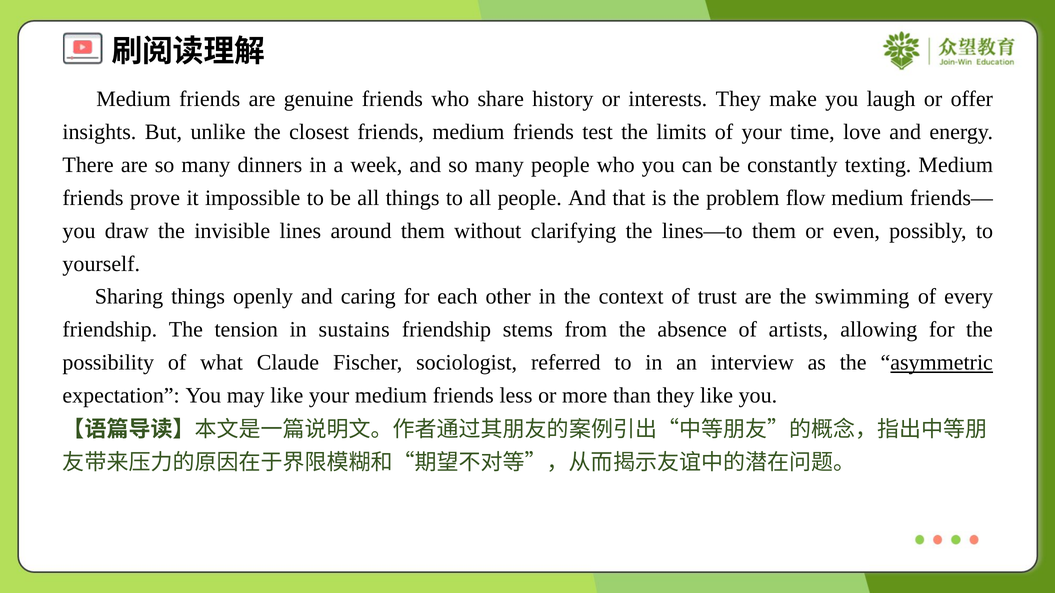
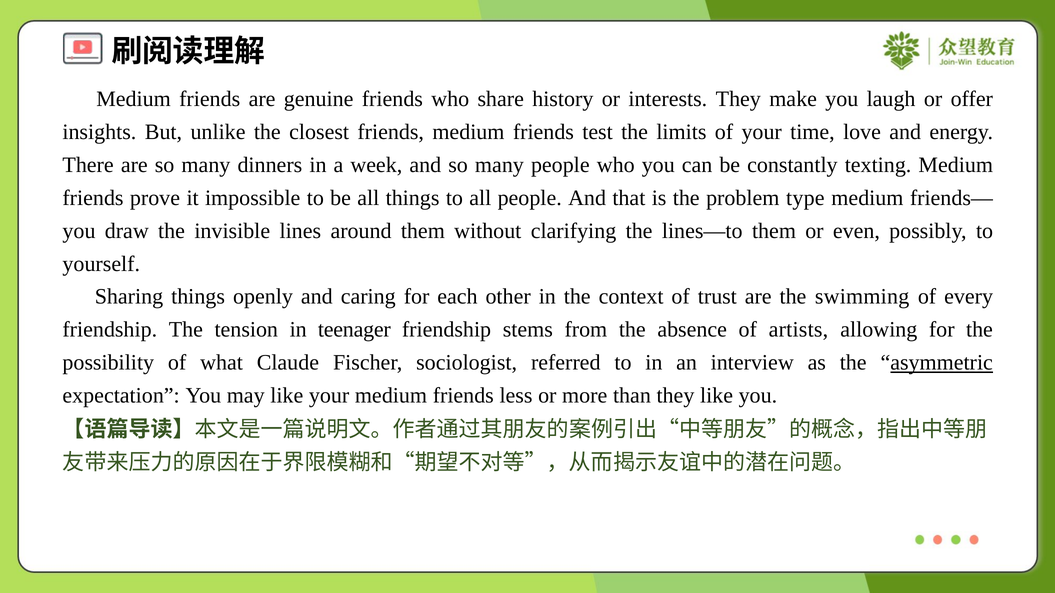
flow: flow -> type
sustains: sustains -> teenager
